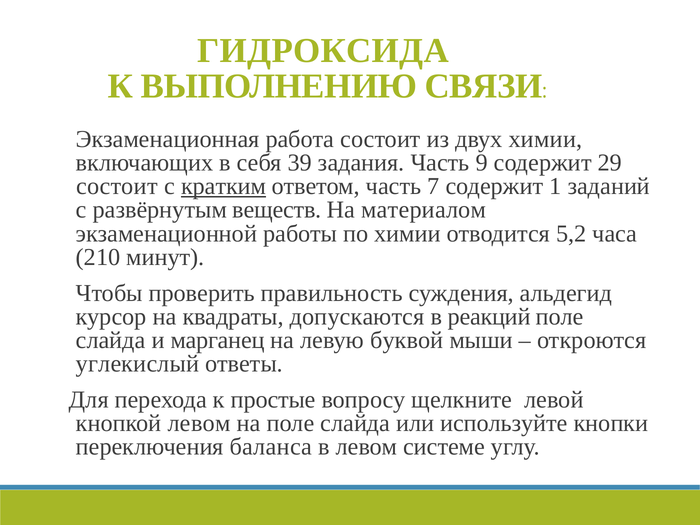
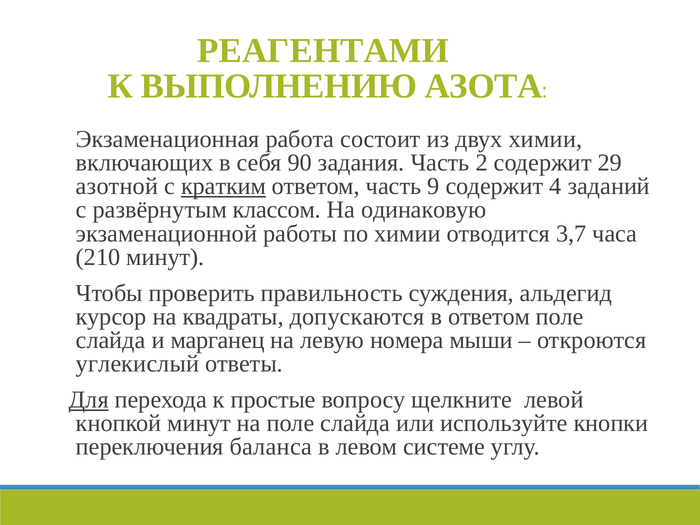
ГИДРОКСИДА: ГИДРОКСИДА -> РЕАГЕНТАМИ
СВЯЗИ: СВЯЗИ -> АЗОТА
39: 39 -> 90
9: 9 -> 2
состоит at (117, 186): состоит -> азотной
7: 7 -> 9
1: 1 -> 4
веществ: веществ -> классом
материалом: материалом -> одинаковую
5,2: 5,2 -> 3,7
в реакций: реакций -> ответом
буквой: буквой -> номера
Для underline: none -> present
кнопкой левом: левом -> минут
